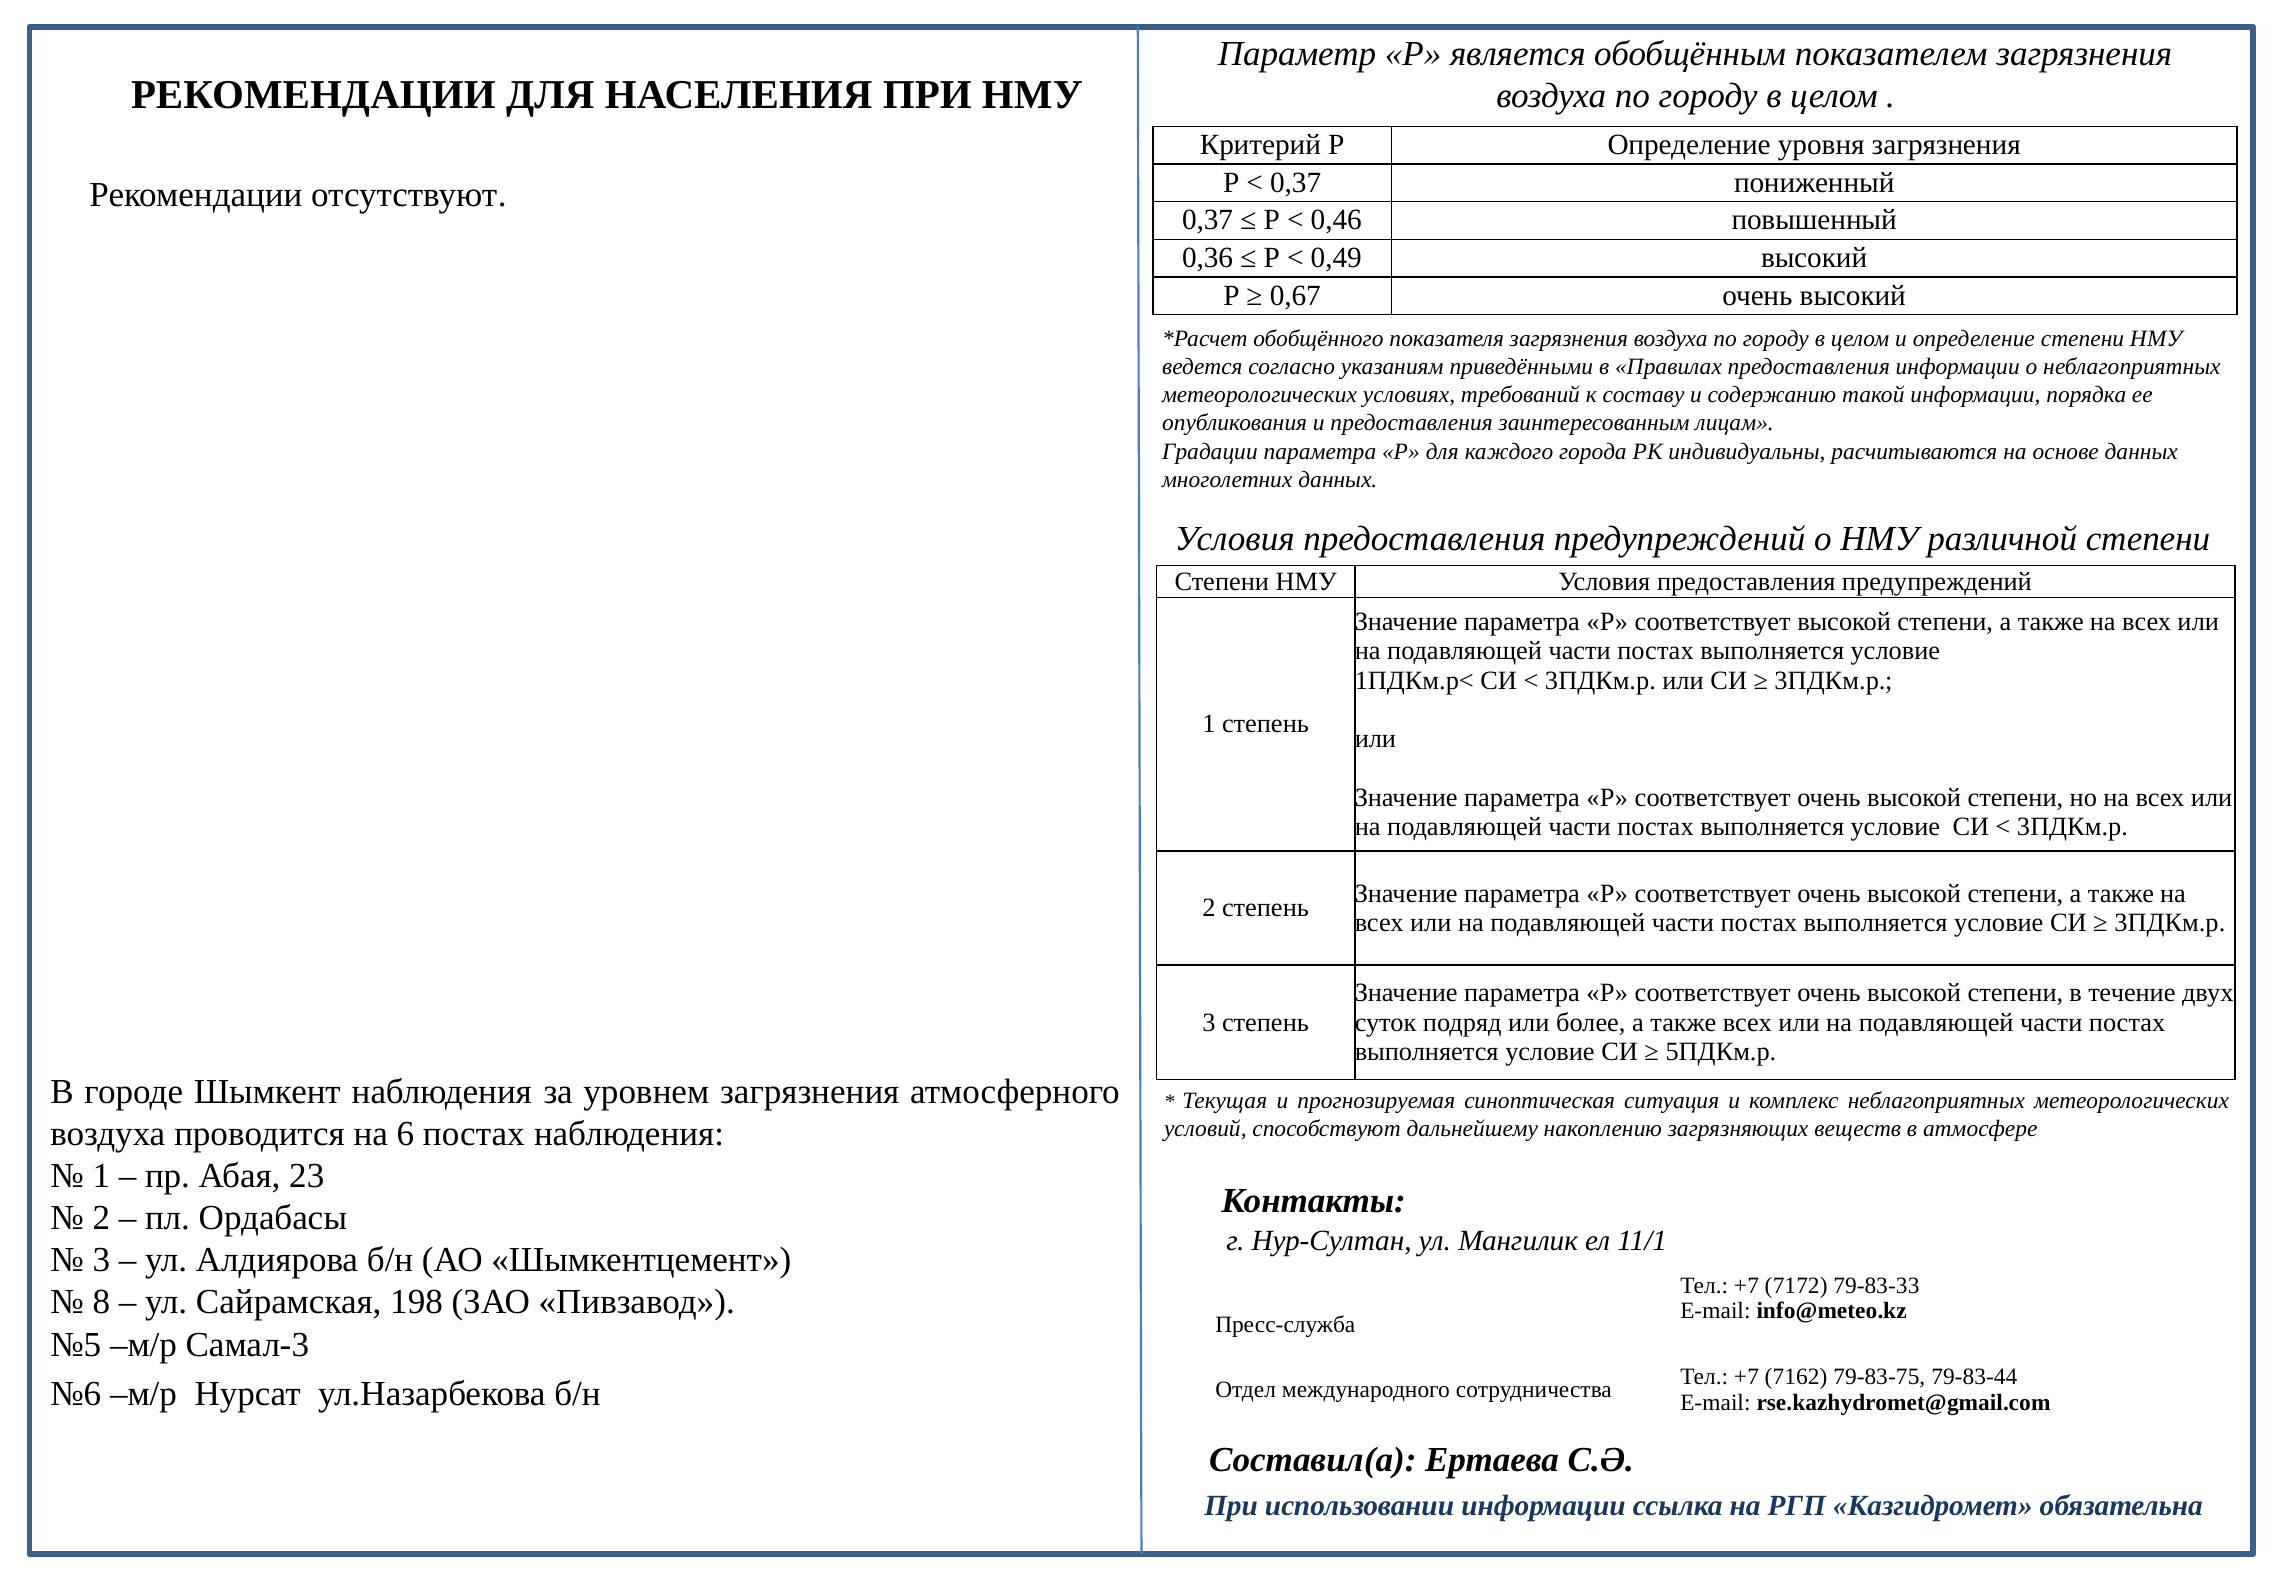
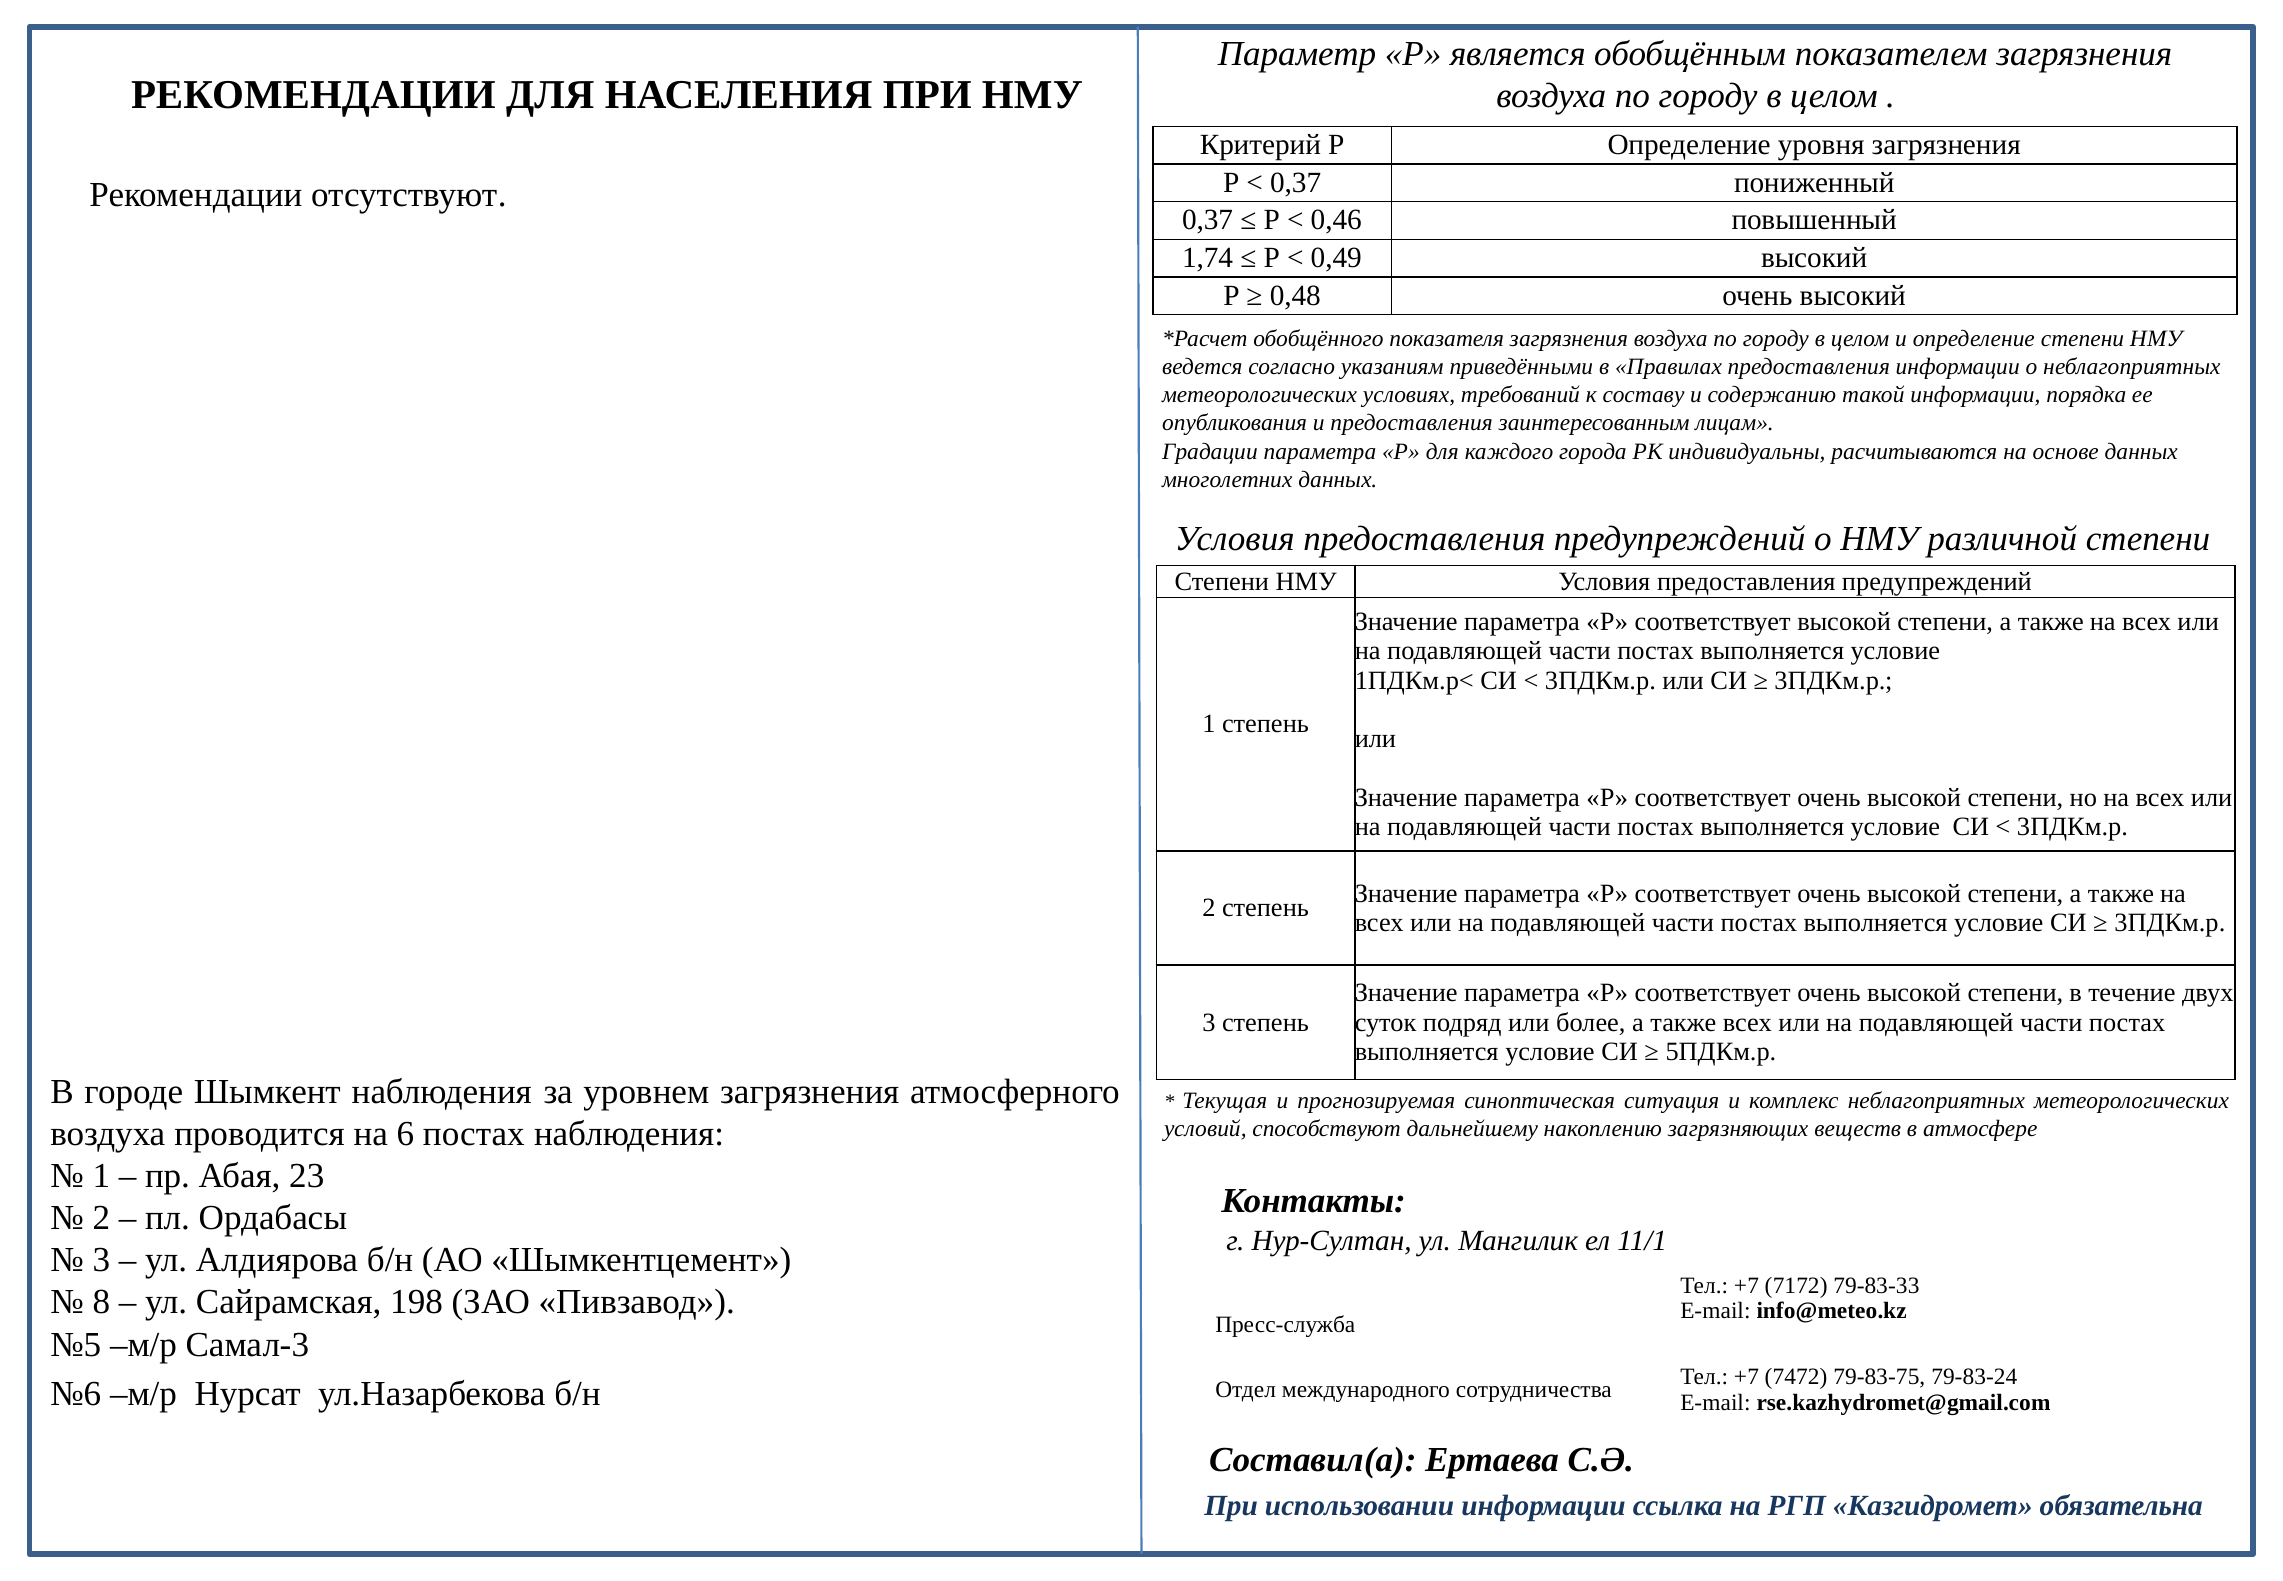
0,36: 0,36 -> 1,74
0,67: 0,67 -> 0,48
7162: 7162 -> 7472
79-83-44: 79-83-44 -> 79-83-24
